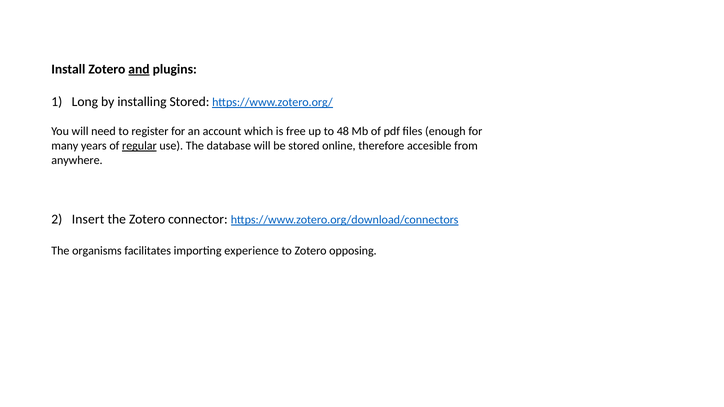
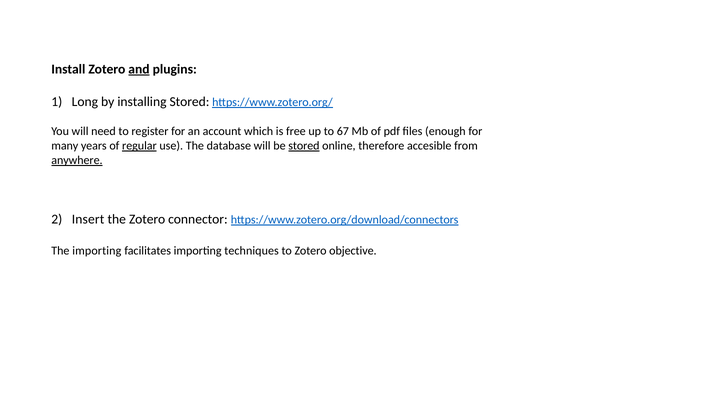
48: 48 -> 67
stored at (304, 146) underline: none -> present
anywhere underline: none -> present
The organisms: organisms -> importing
experience: experience -> techniques
opposing: opposing -> objective
